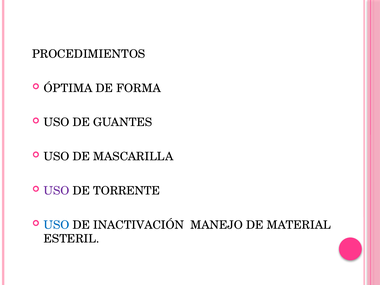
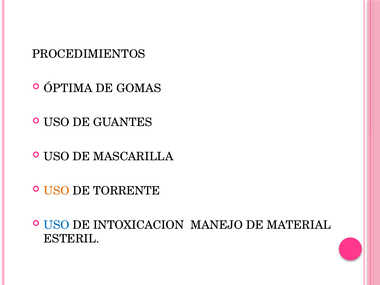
FORMA: FORMA -> GOMAS
USO at (57, 191) colour: purple -> orange
INACTIVACIÓN: INACTIVACIÓN -> INTOXICACION
